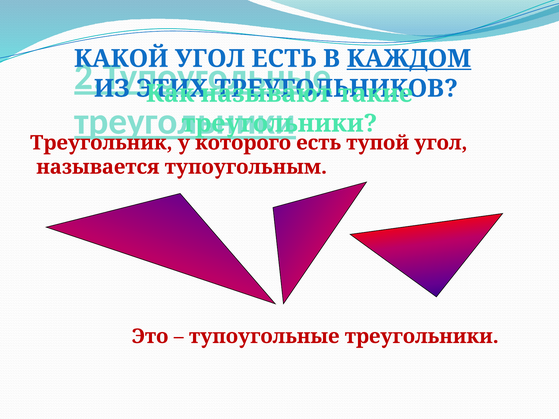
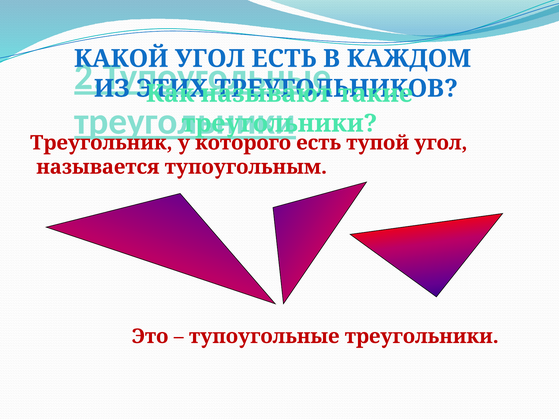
КАЖДОМ underline: present -> none
